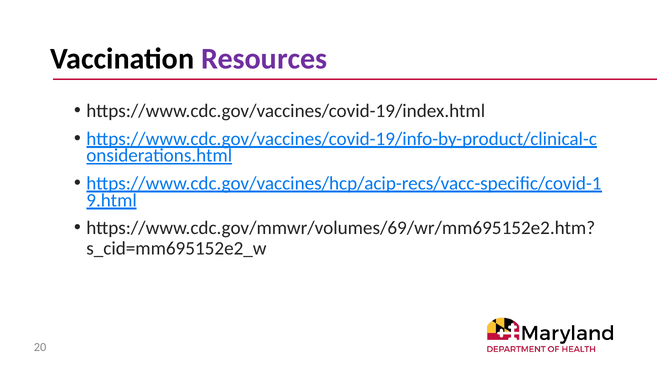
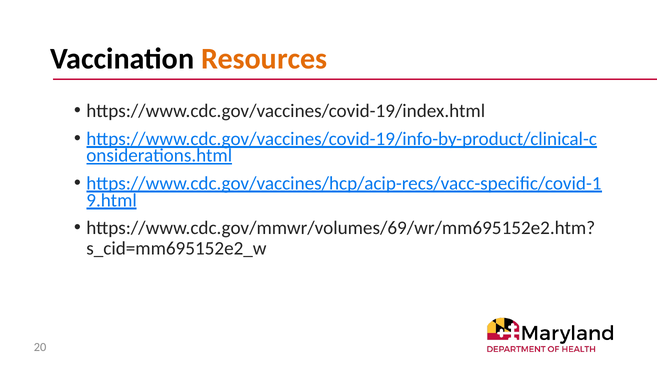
Resources colour: purple -> orange
